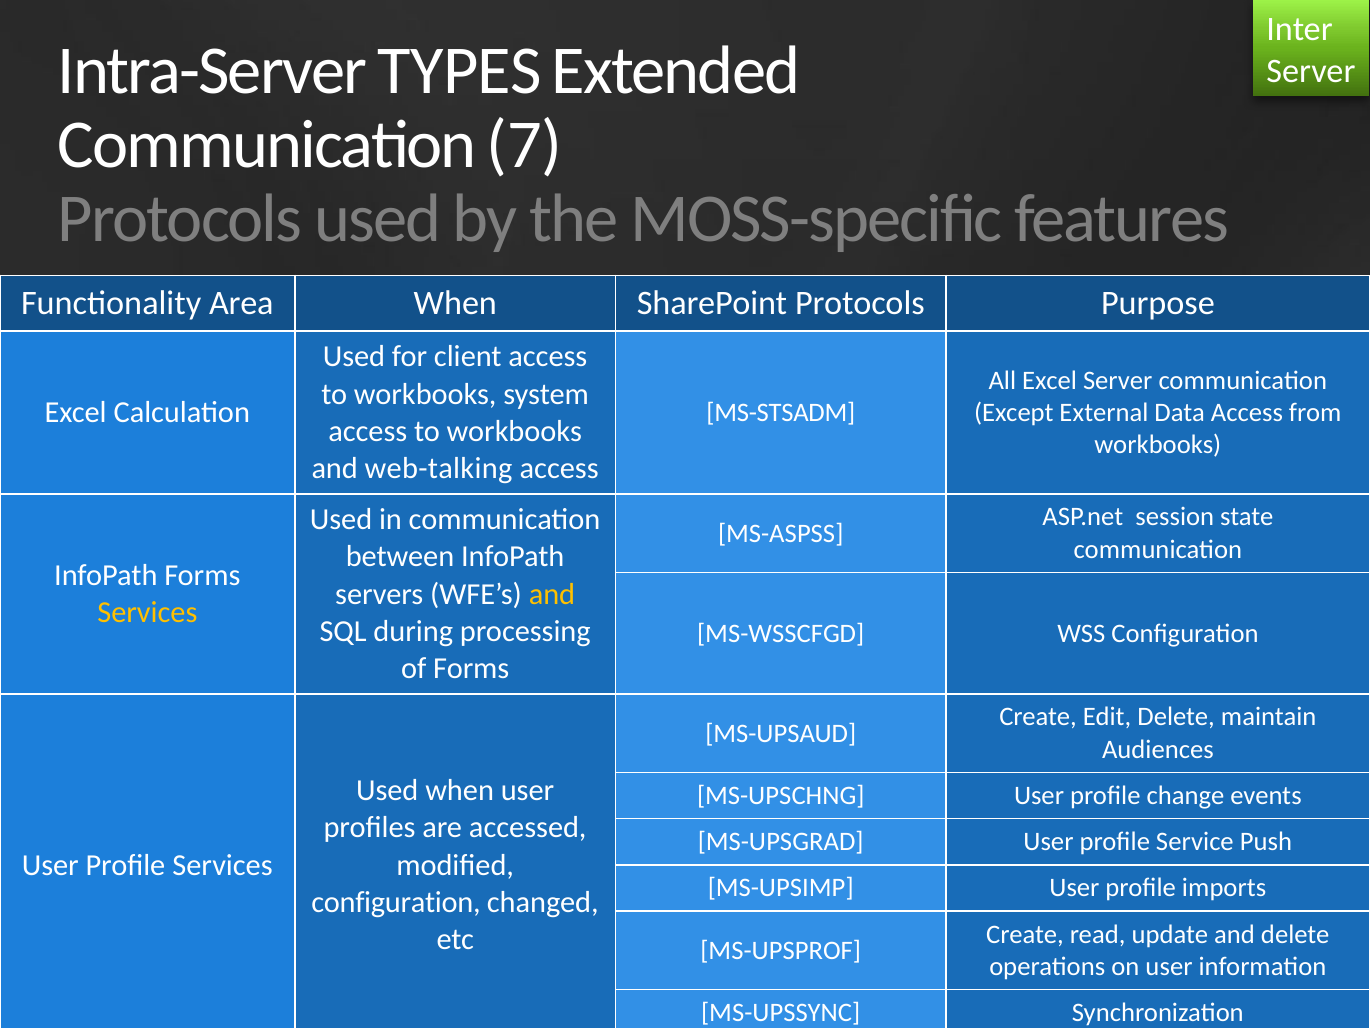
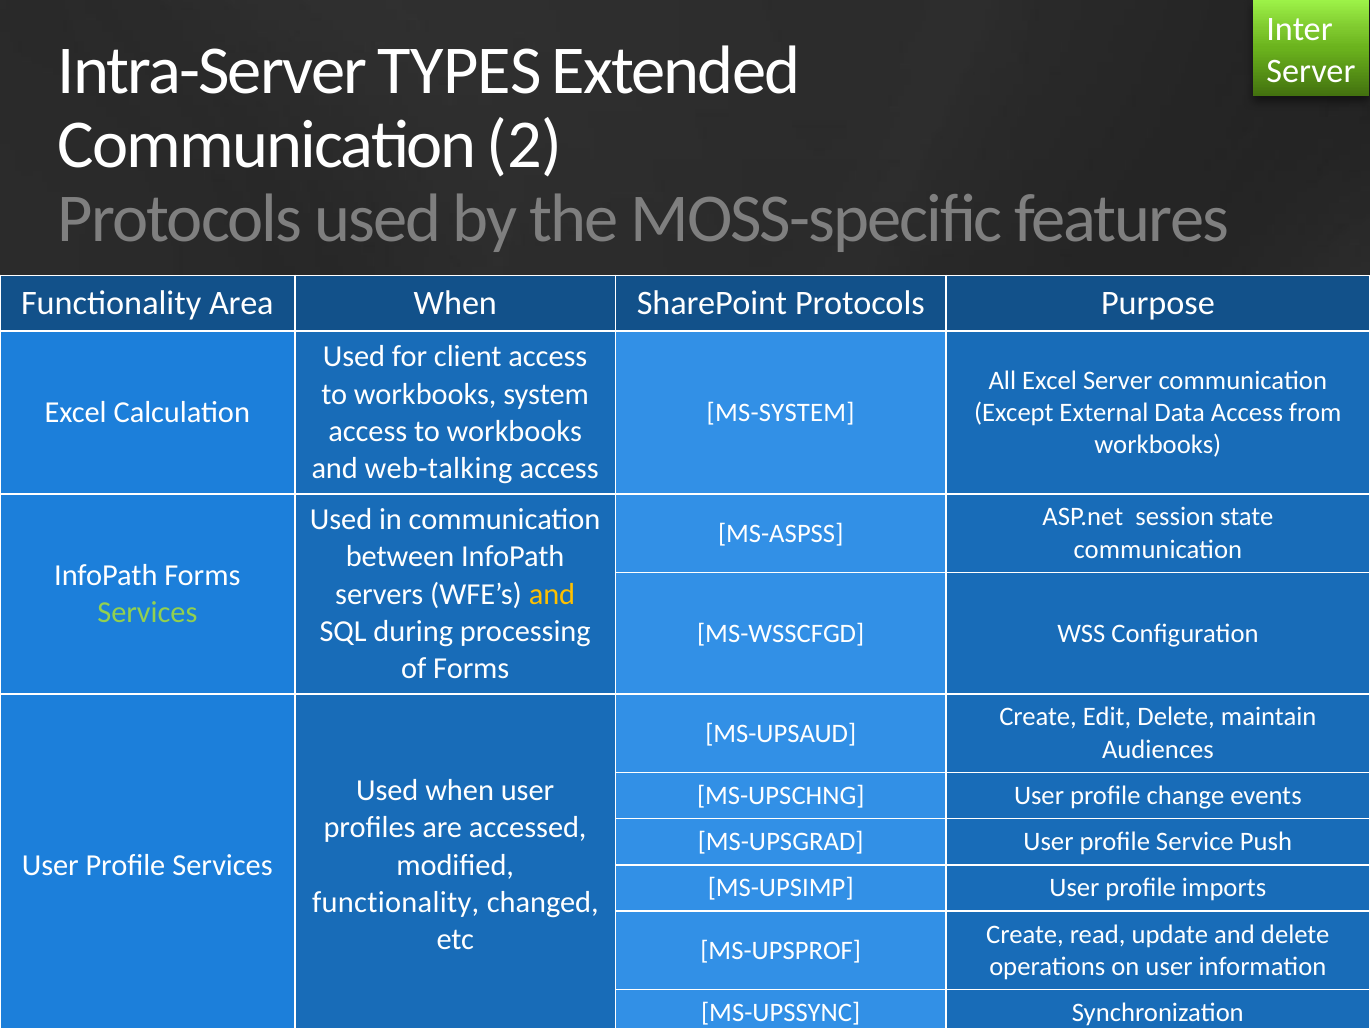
7: 7 -> 2
MS-STSADM: MS-STSADM -> MS-SYSTEM
Services at (147, 612) colour: yellow -> light green
configuration at (396, 902): configuration -> functionality
